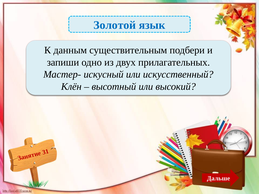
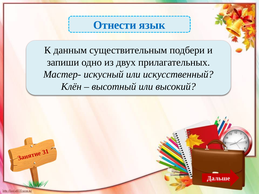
Золотой: Золотой -> Отнести
